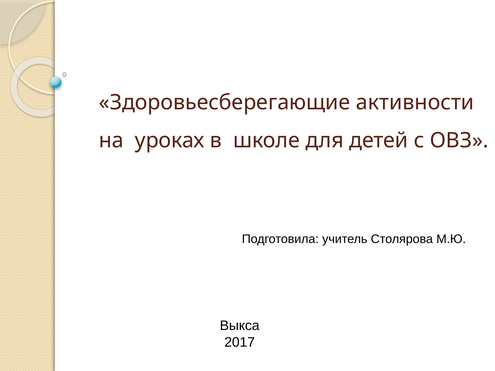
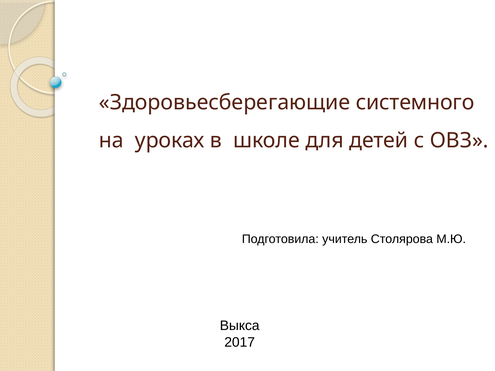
активности: активности -> системного
